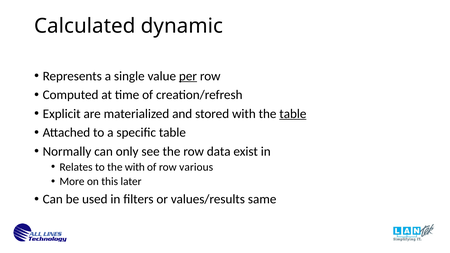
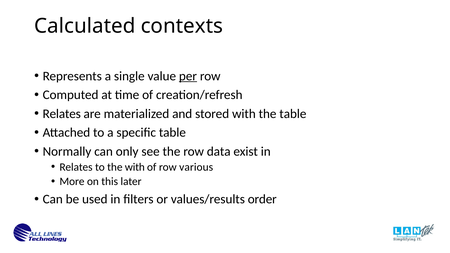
dynamic: dynamic -> contexts
Explicit at (62, 114): Explicit -> Relates
table at (293, 114) underline: present -> none
same: same -> order
